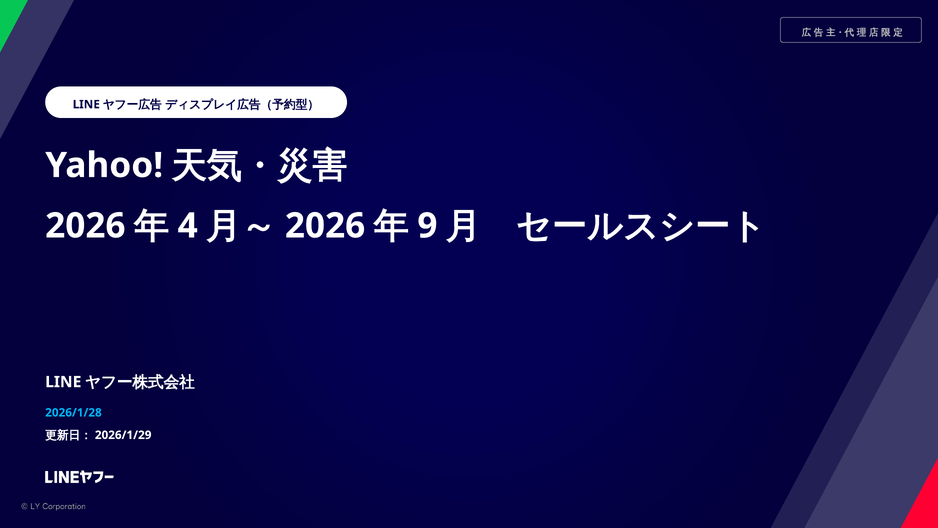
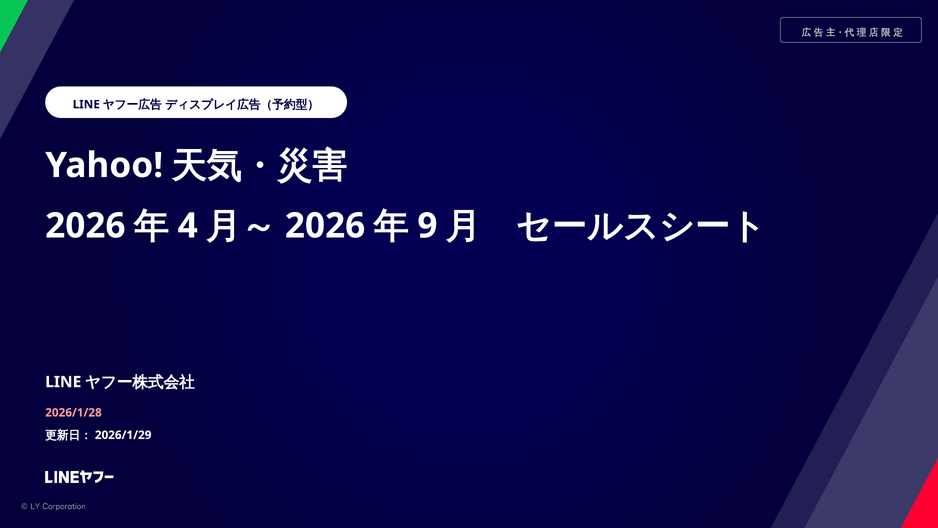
2026/1/28 colour: light blue -> pink
